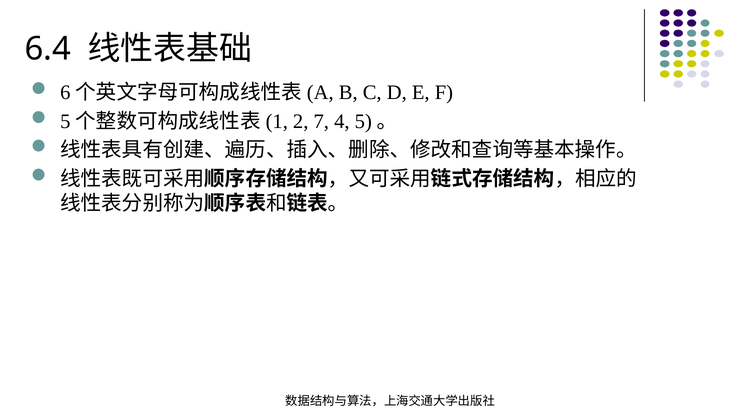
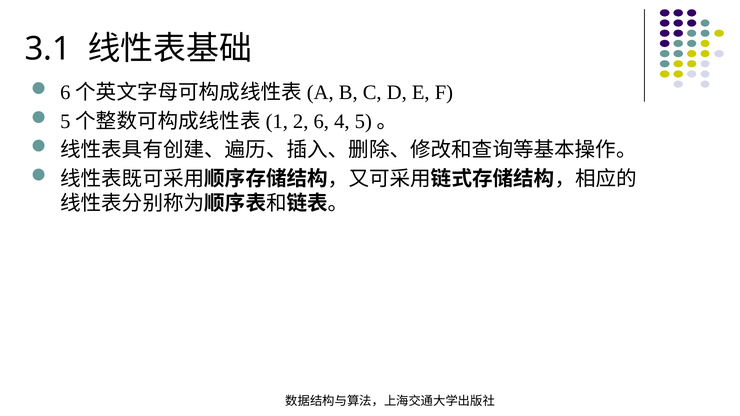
6.4: 6.4 -> 3.1
7: 7 -> 6
